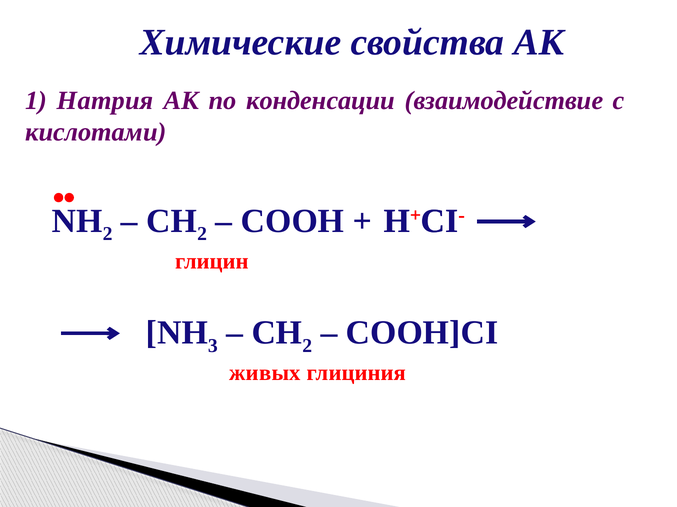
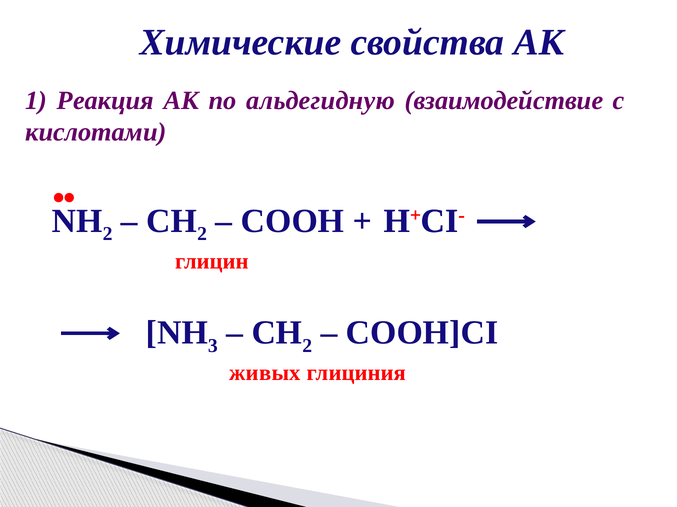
Натрия: Натрия -> Реакция
конденсации: конденсации -> альдегидную
